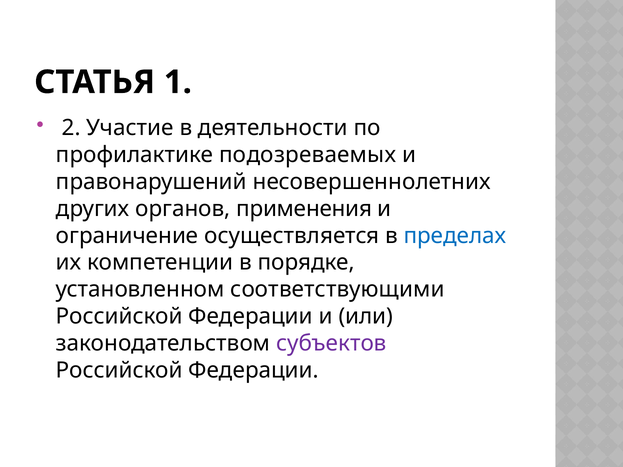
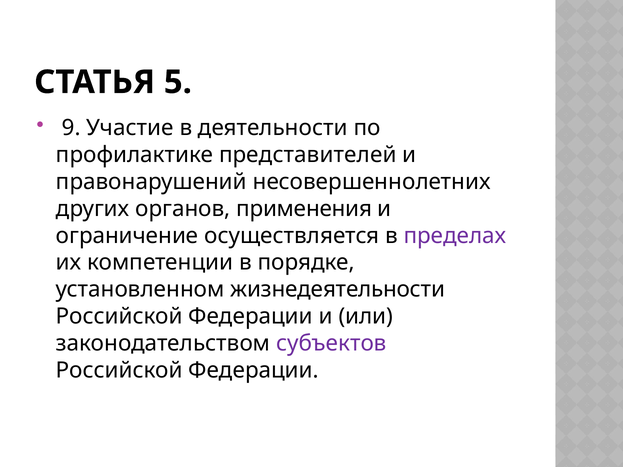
1: 1 -> 5
2: 2 -> 9
подозреваемых: подозреваемых -> представителей
пределах colour: blue -> purple
соответствующими: соответствующими -> жизнедеятельности
